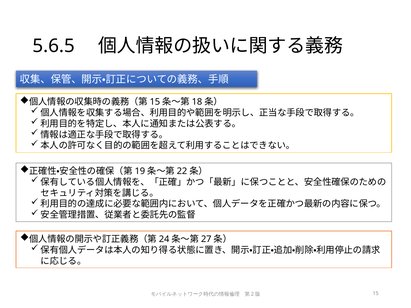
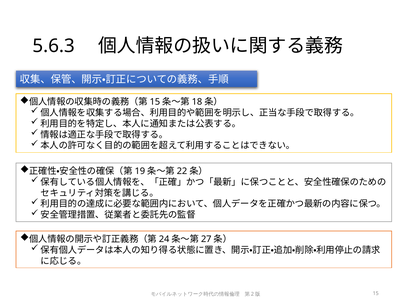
5.6.5: 5.6.5 -> 5.6.3
